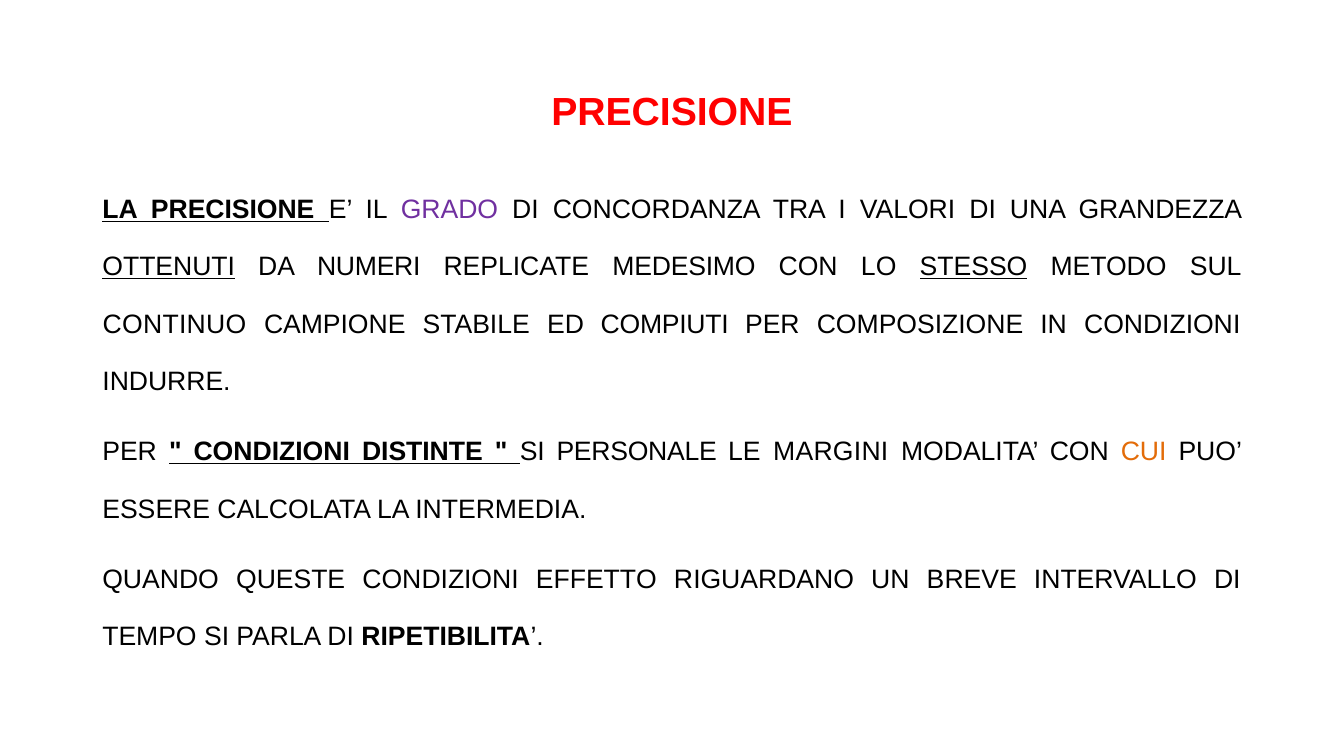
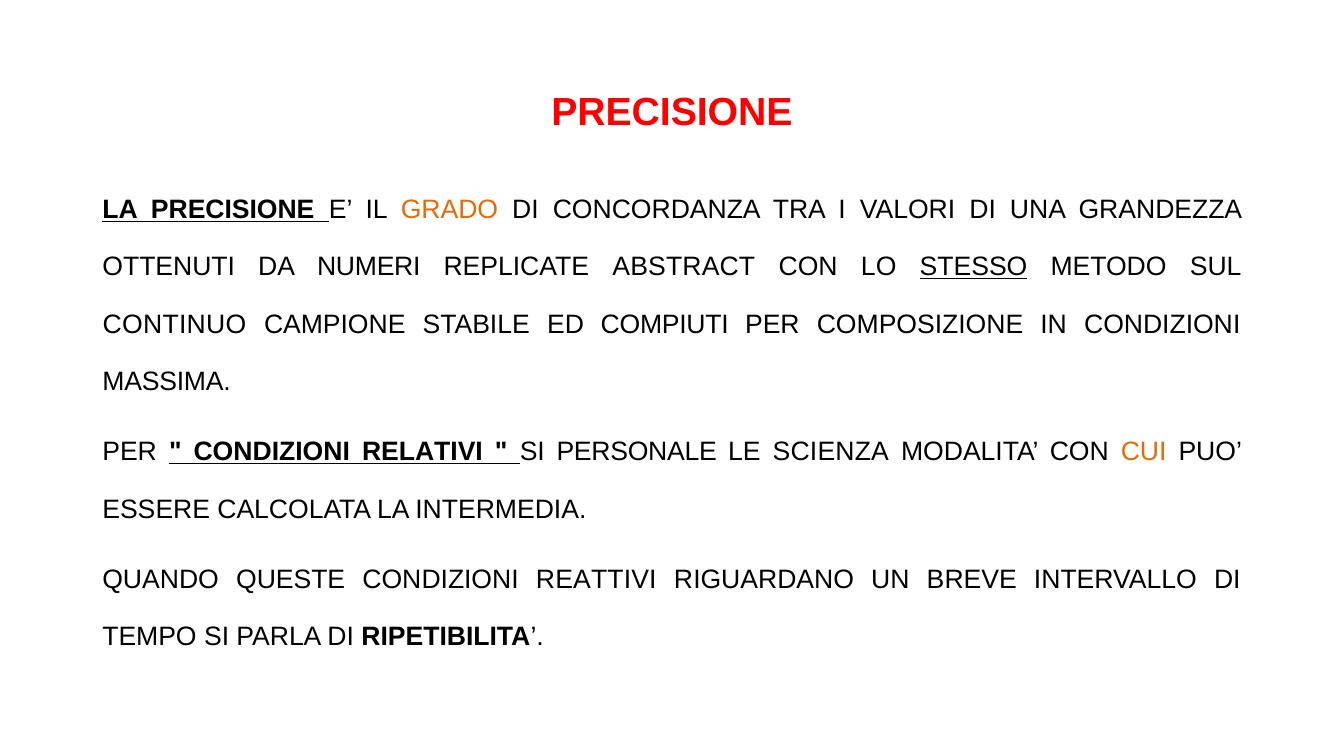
GRADO colour: purple -> orange
OTTENUTI underline: present -> none
MEDESIMO: MEDESIMO -> ABSTRACT
INDURRE: INDURRE -> MASSIMA
DISTINTE: DISTINTE -> RELATIVI
MARGINI: MARGINI -> SCIENZA
EFFETTO: EFFETTO -> REATTIVI
